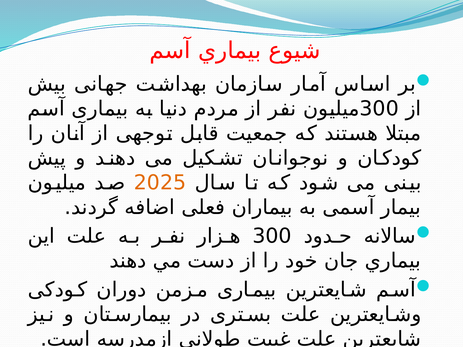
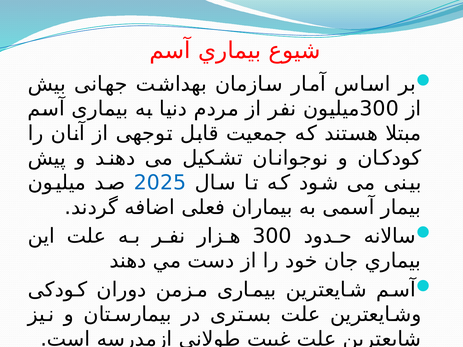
2025 colour: orange -> blue
